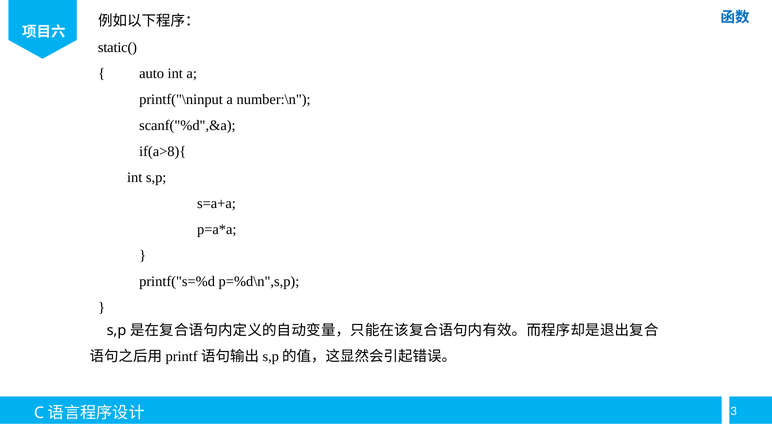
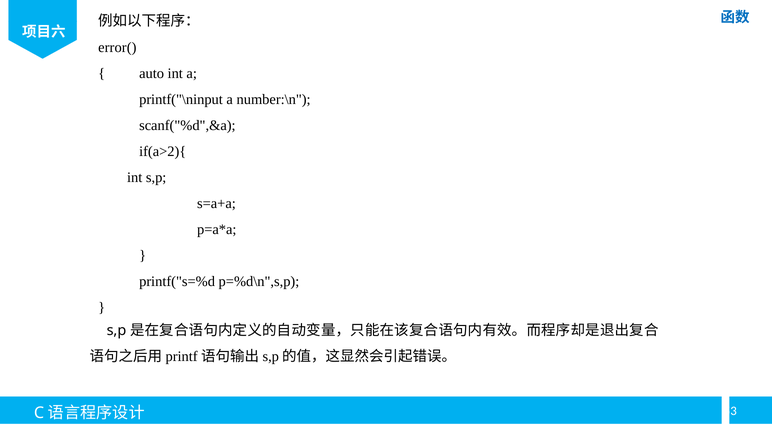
static(: static( -> error(
if(a>8){: if(a>8){ -> if(a>2){
